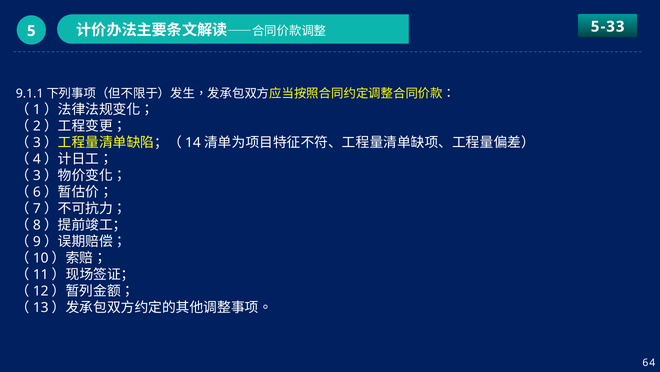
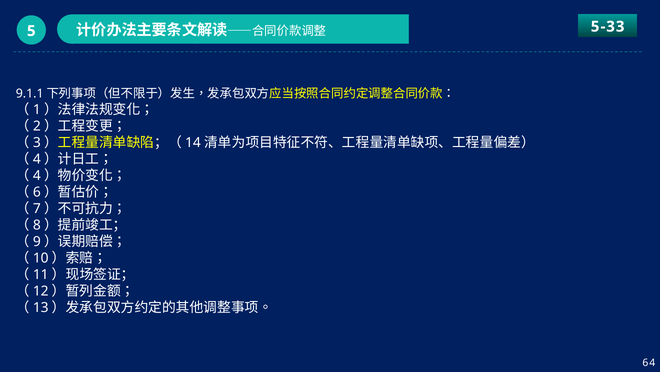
3 at (37, 175): 3 -> 4
